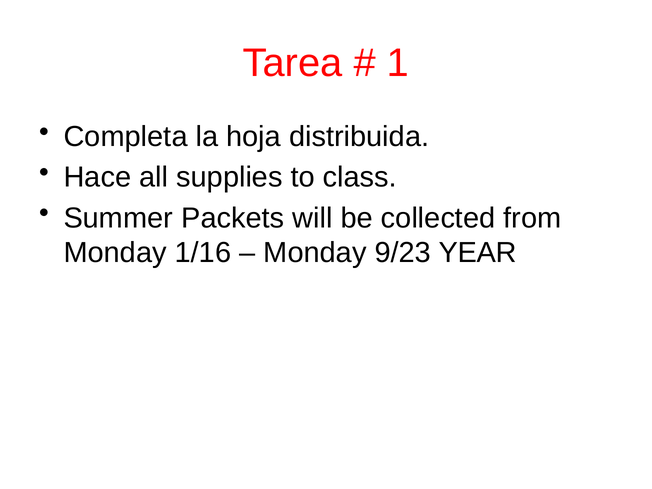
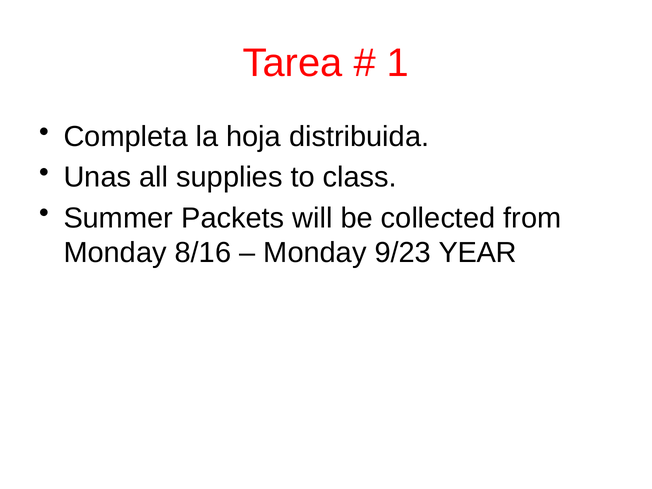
Hace: Hace -> Unas
1/16: 1/16 -> 8/16
